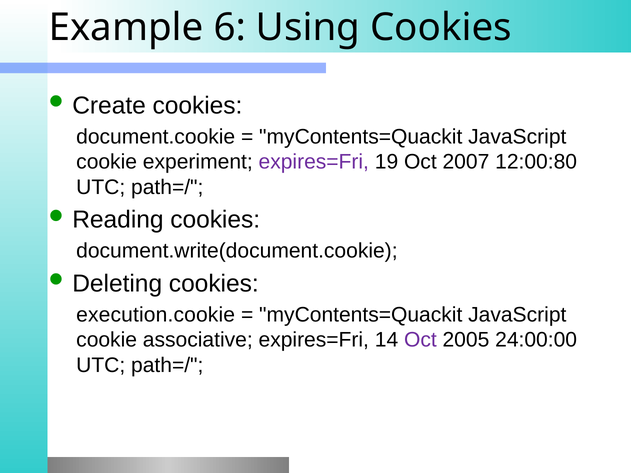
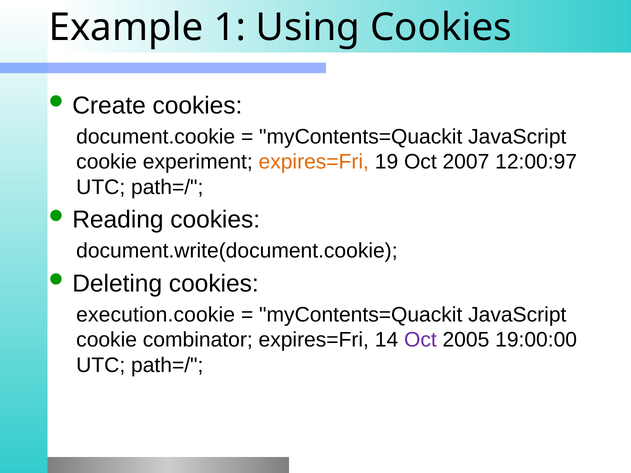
6: 6 -> 1
expires=Fri at (314, 162) colour: purple -> orange
12:00:80: 12:00:80 -> 12:00:97
associative: associative -> combinator
24:00:00: 24:00:00 -> 19:00:00
